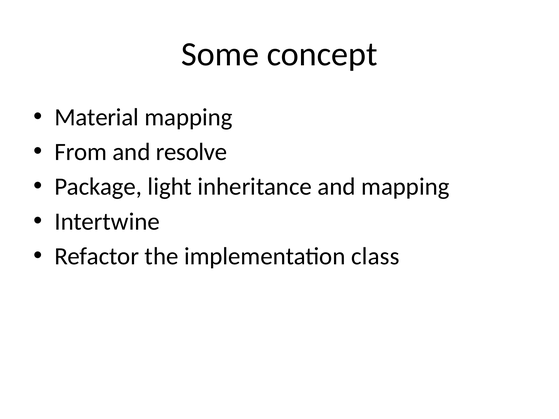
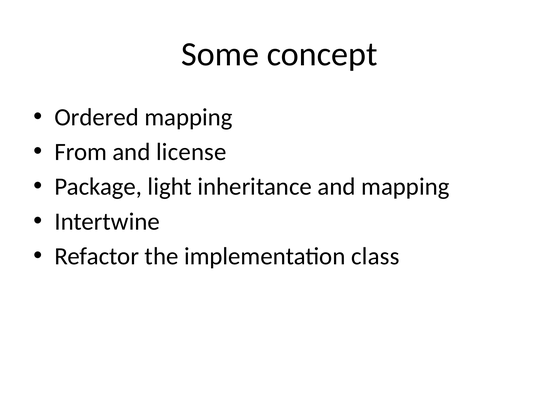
Material: Material -> Ordered
resolve: resolve -> license
